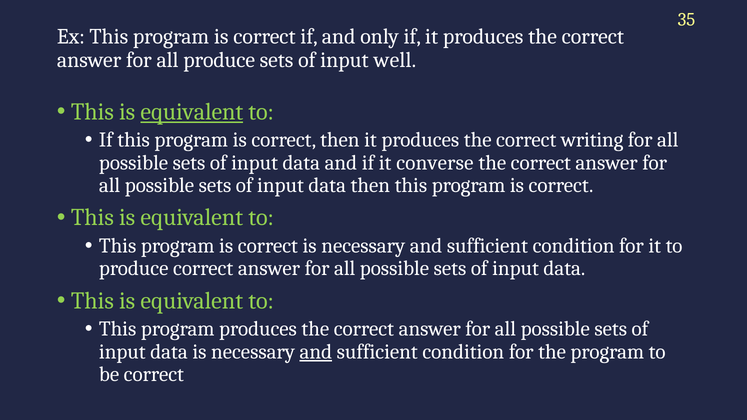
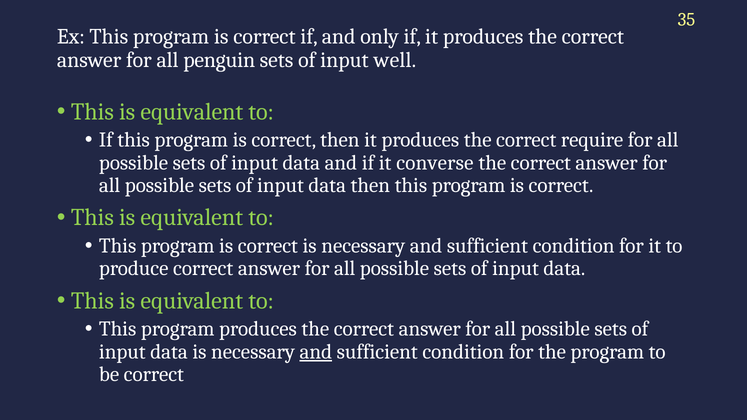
all produce: produce -> penguin
equivalent at (192, 112) underline: present -> none
writing: writing -> require
